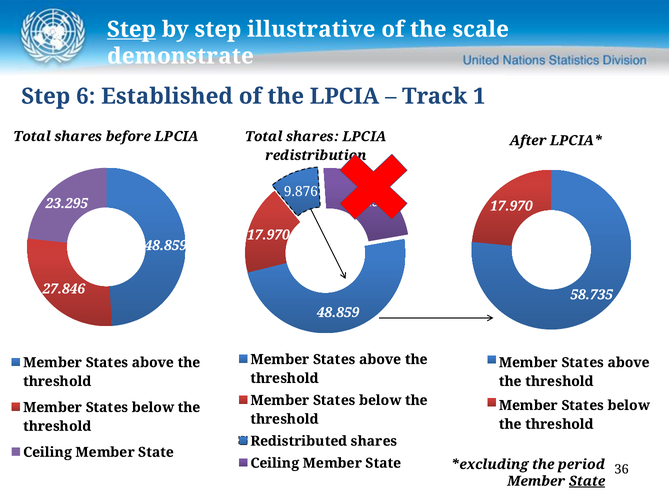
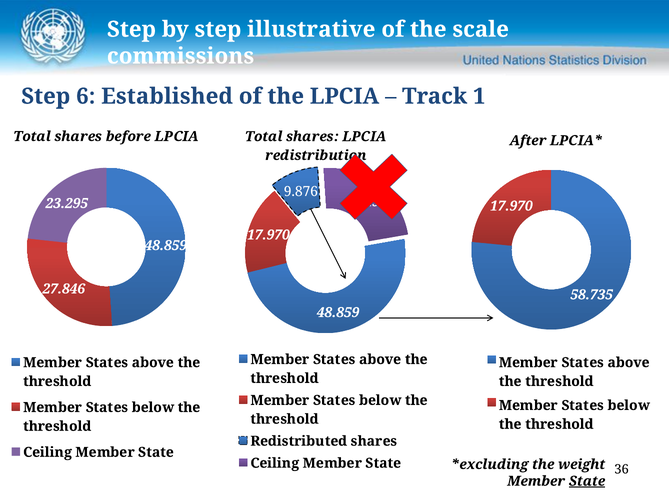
Step at (131, 29) underline: present -> none
demonstrate: demonstrate -> commissions
period: period -> weight
